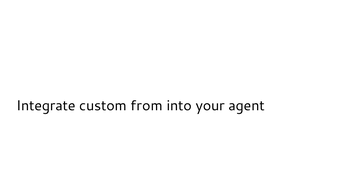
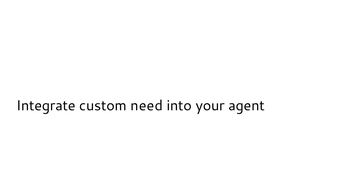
from: from -> need
